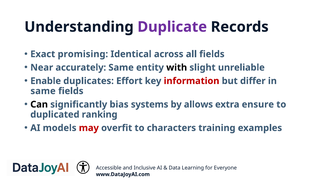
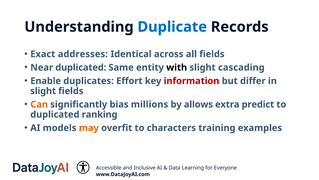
Duplicate colour: purple -> blue
promising: promising -> addresses
Near accurately: accurately -> duplicated
unreliable: unreliable -> cascading
same at (43, 91): same -> slight
Can colour: black -> orange
systems: systems -> millions
ensure: ensure -> predict
may colour: red -> orange
